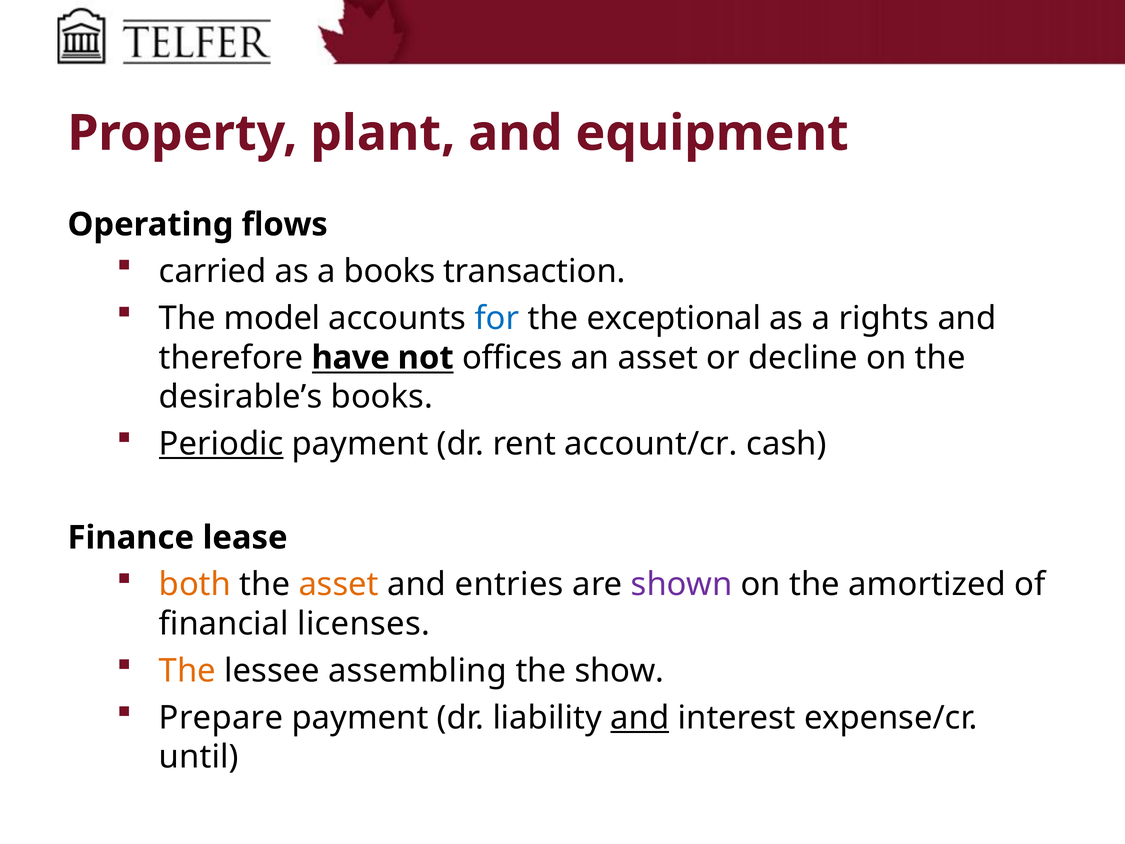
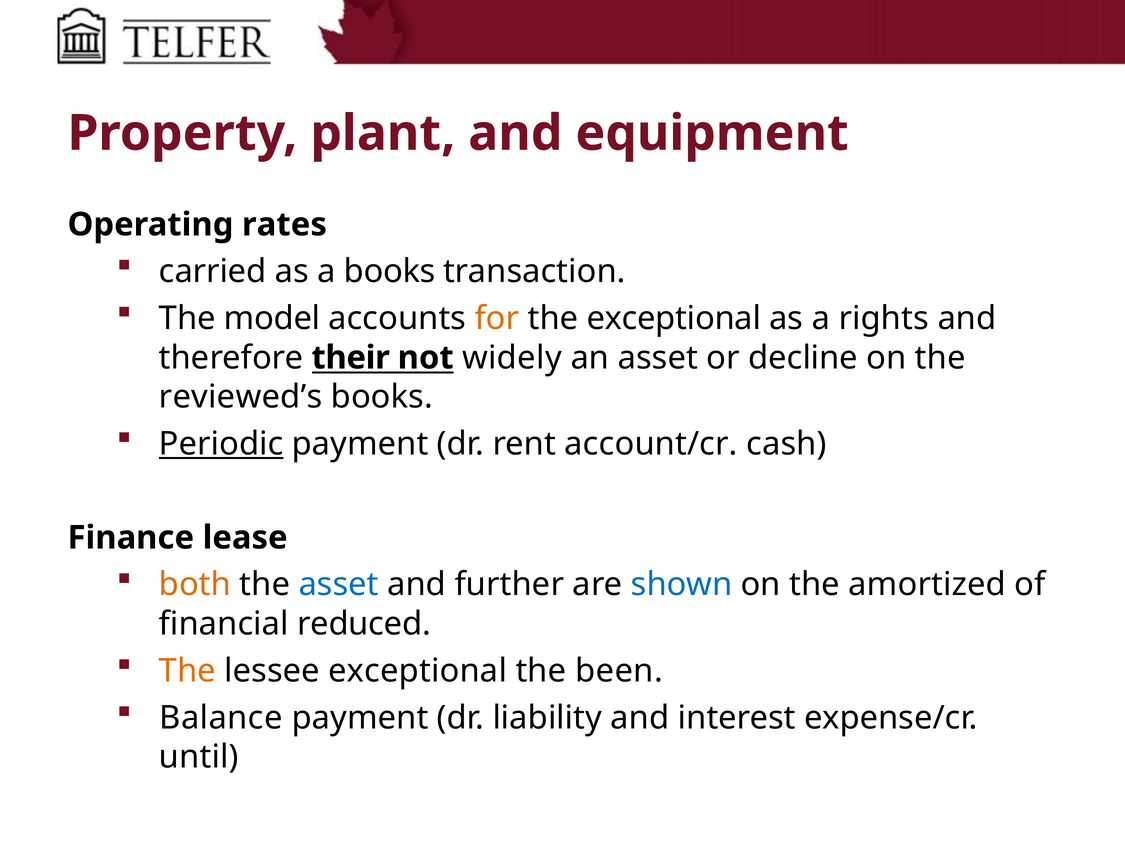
flows: flows -> rates
for colour: blue -> orange
have: have -> their
offices: offices -> widely
desirable’s: desirable’s -> reviewed’s
asset at (339, 584) colour: orange -> blue
entries: entries -> further
shown colour: purple -> blue
licenses: licenses -> reduced
lessee assembling: assembling -> exceptional
show: show -> been
Prepare: Prepare -> Balance
and at (640, 717) underline: present -> none
